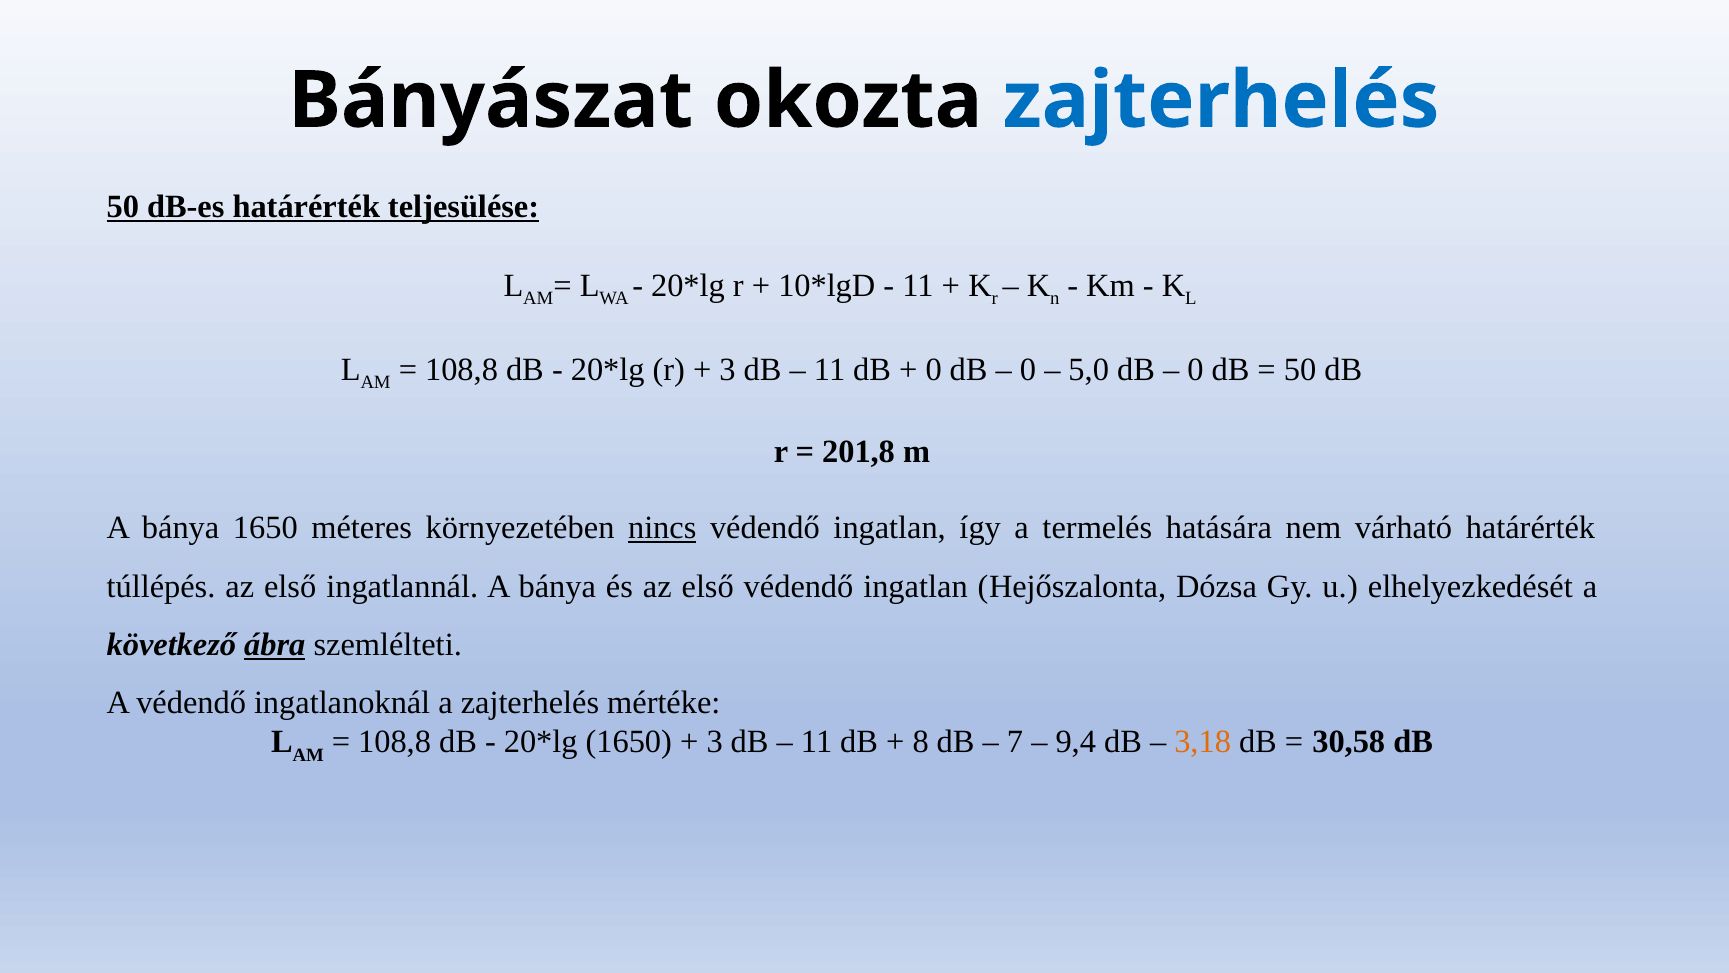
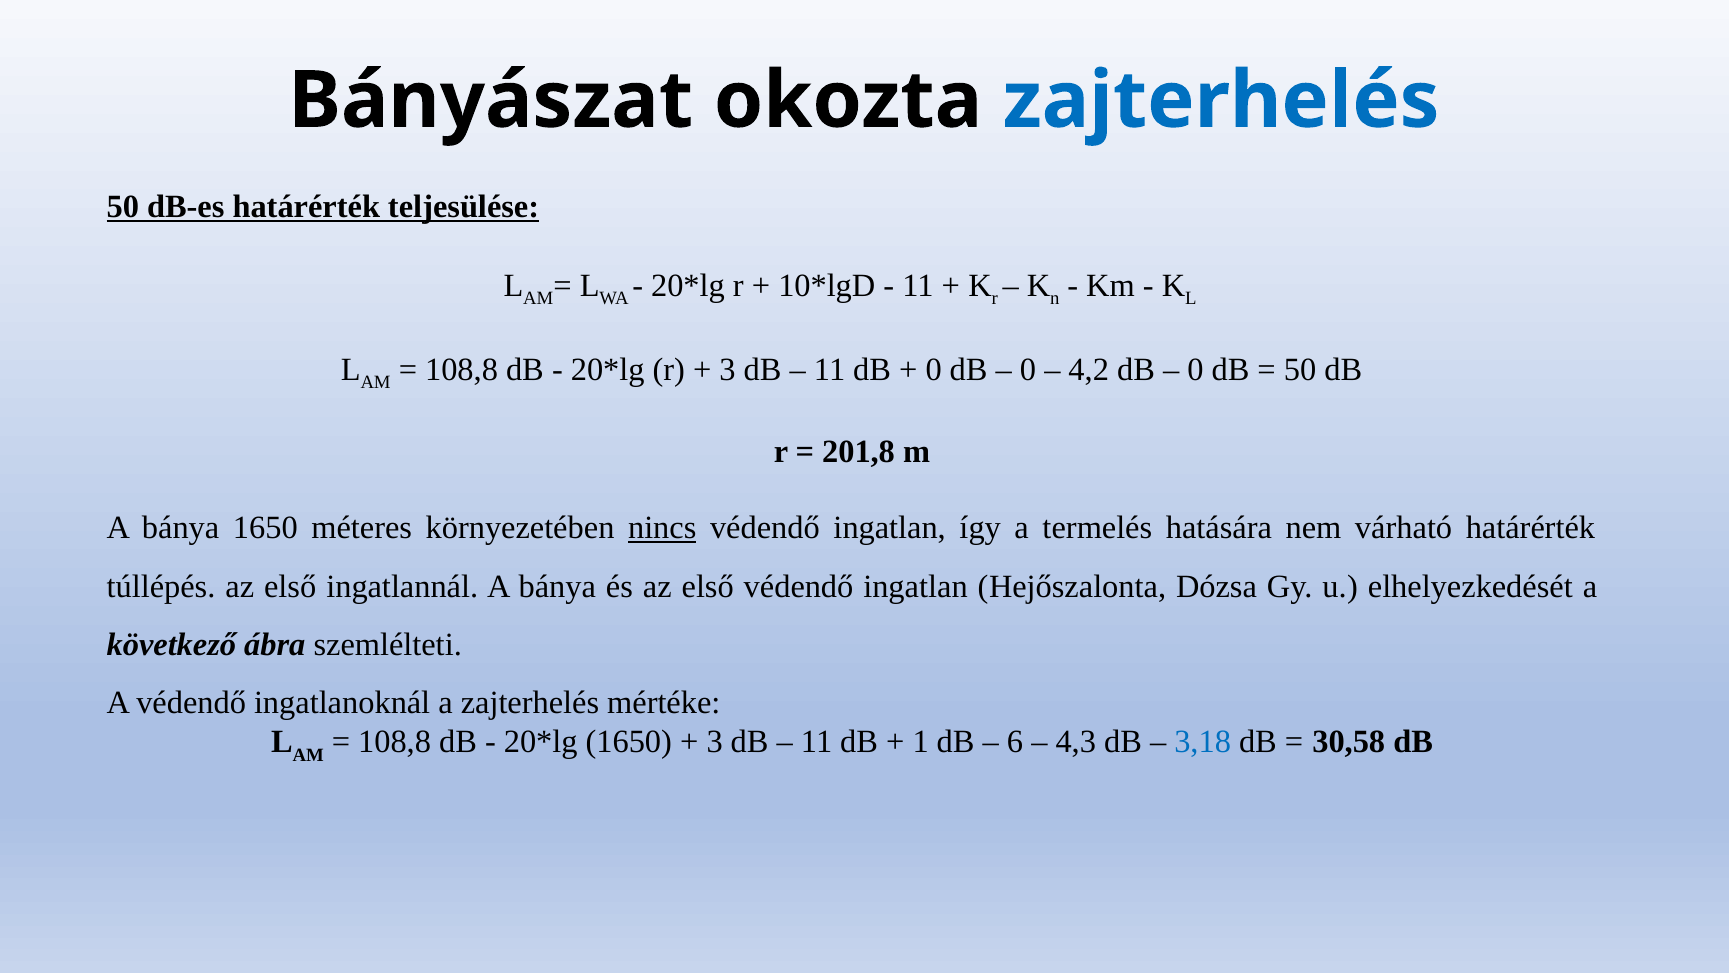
5,0: 5,0 -> 4,2
ábra underline: present -> none
8: 8 -> 1
7: 7 -> 6
9,4: 9,4 -> 4,3
3,18 colour: orange -> blue
